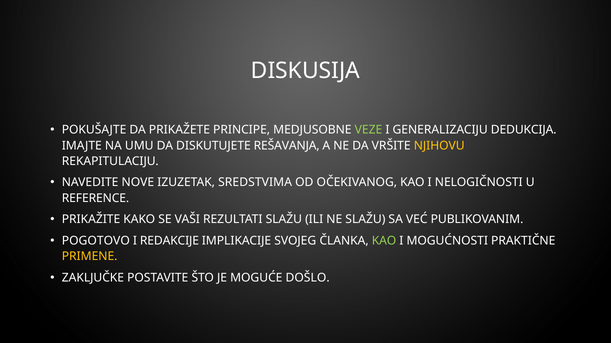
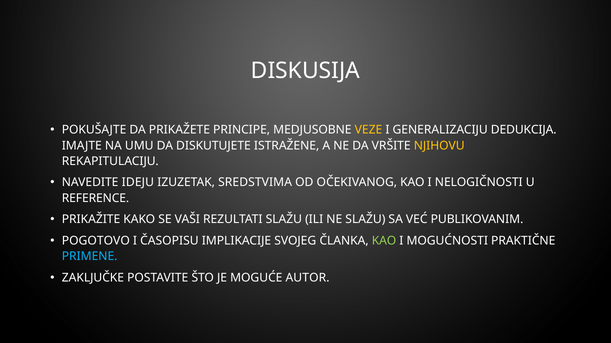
VEZE colour: light green -> yellow
REŠAVANJA: REŠAVANJA -> ISTRAŽENE
NOVE: NOVE -> IDEJU
REDAKCIJE: REDAKCIJE -> ČASOPISU
PRIMENE colour: yellow -> light blue
DOŠLO: DOŠLO -> AUTOR
